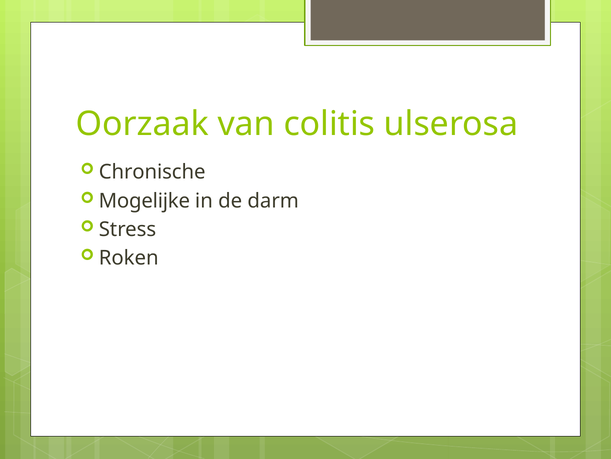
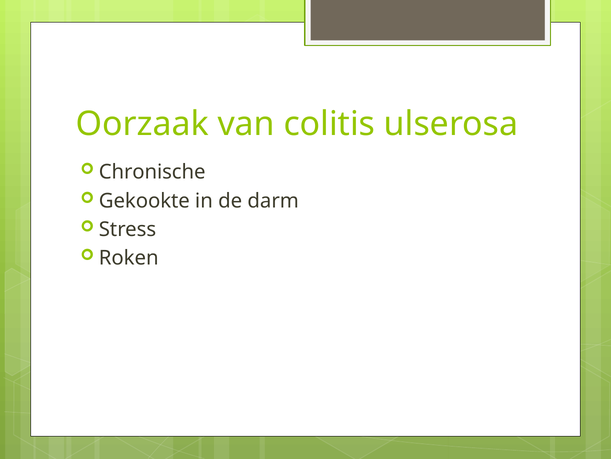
Mogelijke: Mogelijke -> Gekookte
